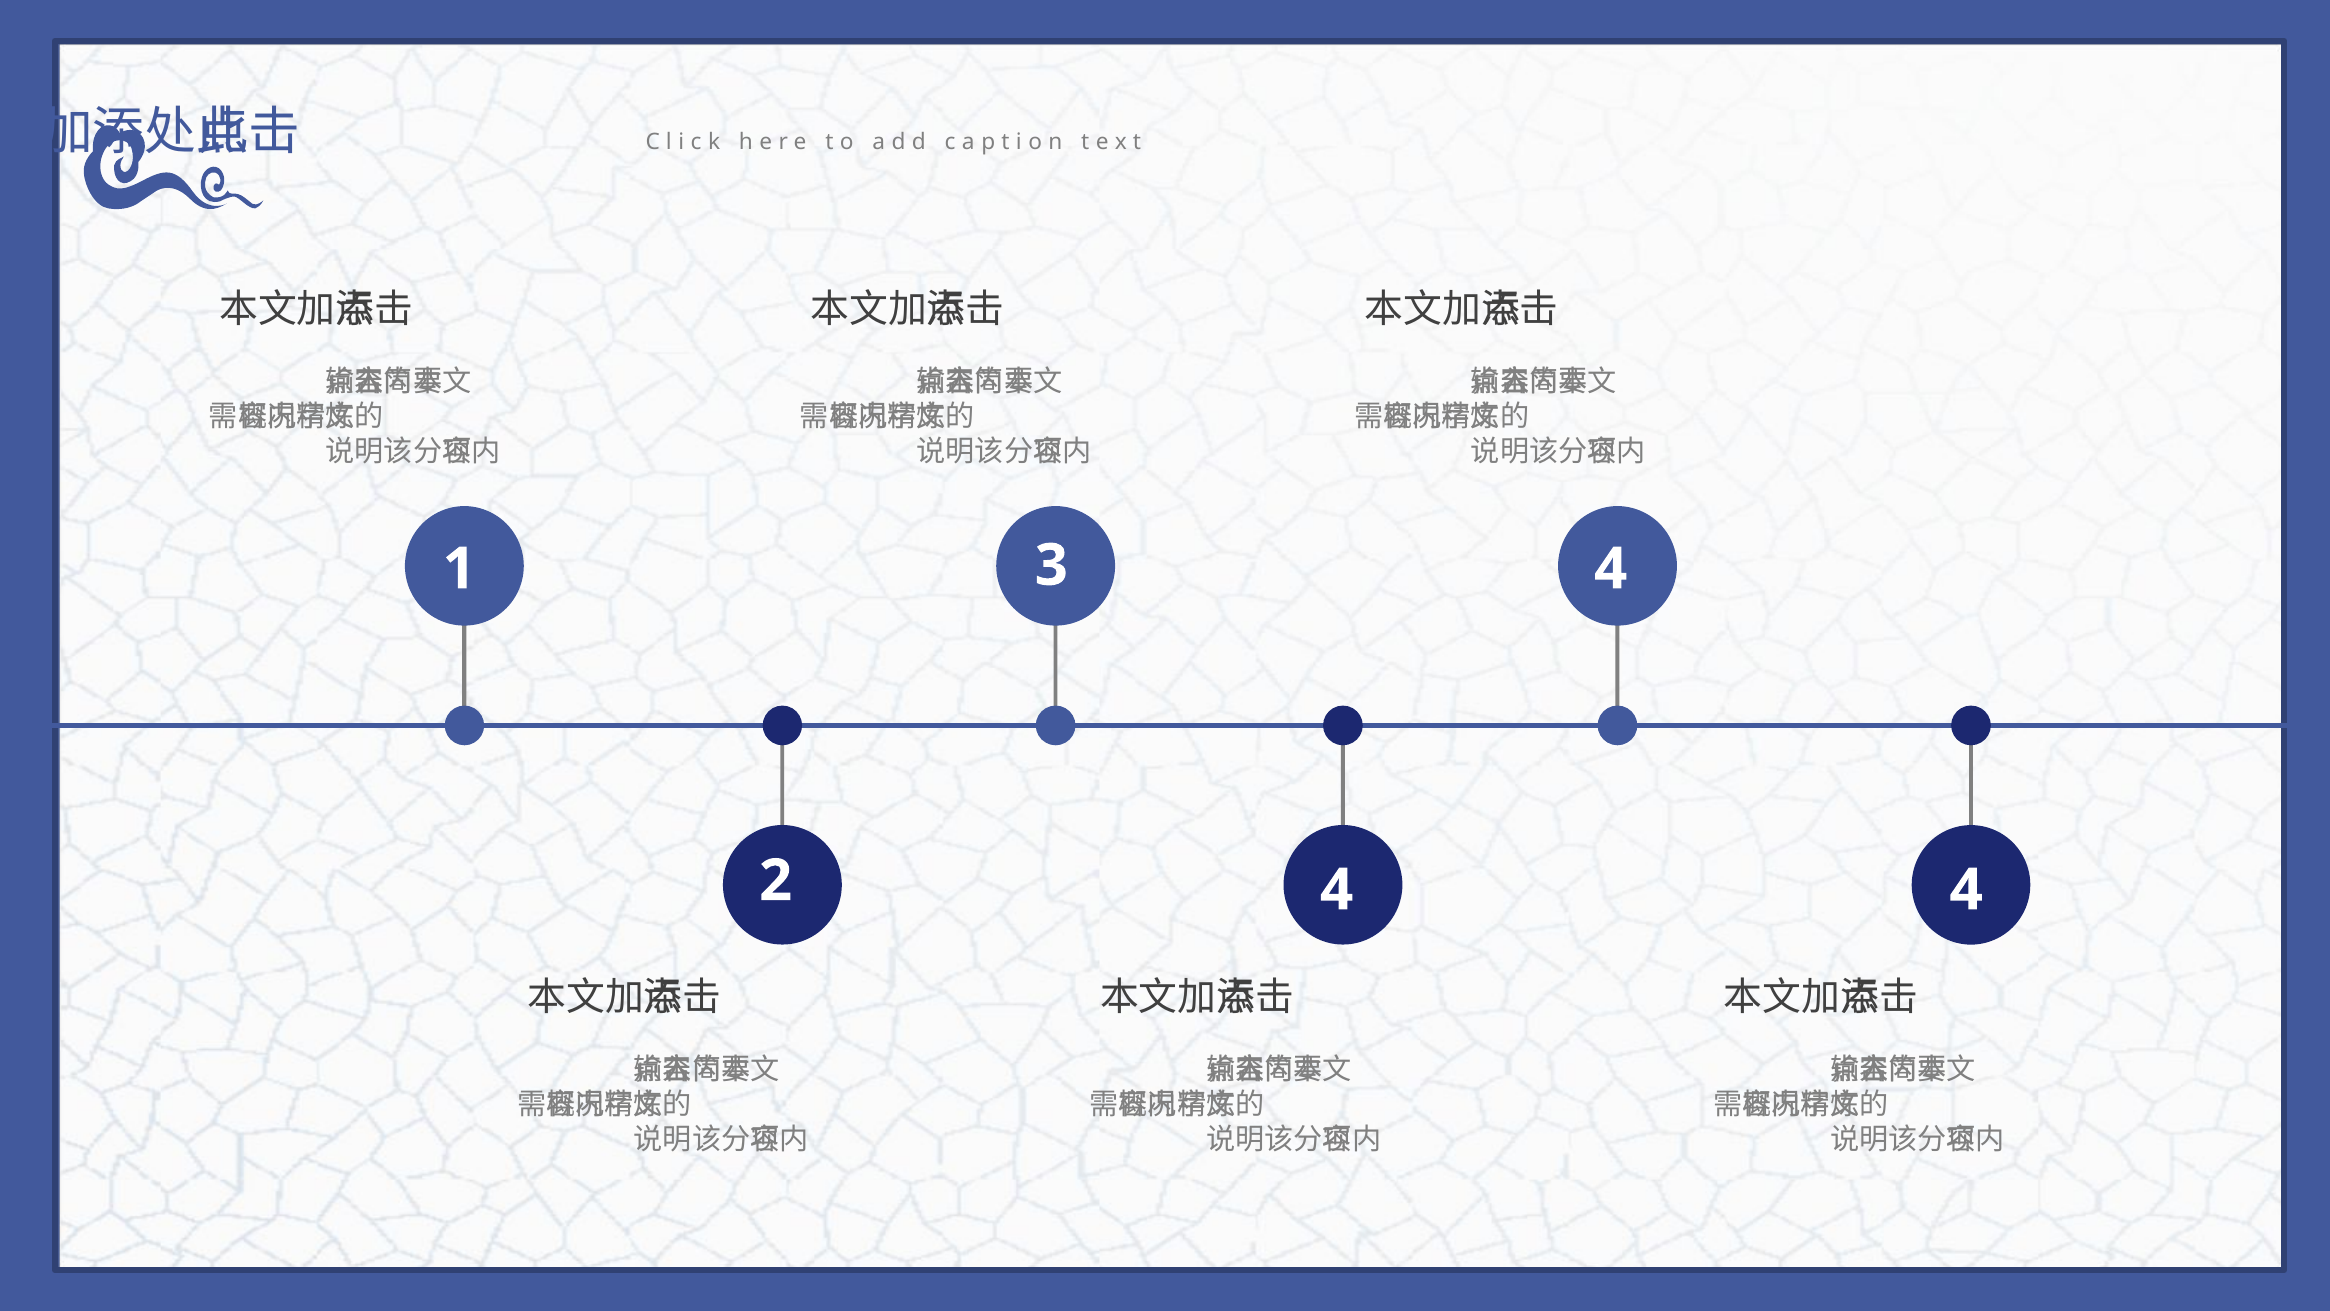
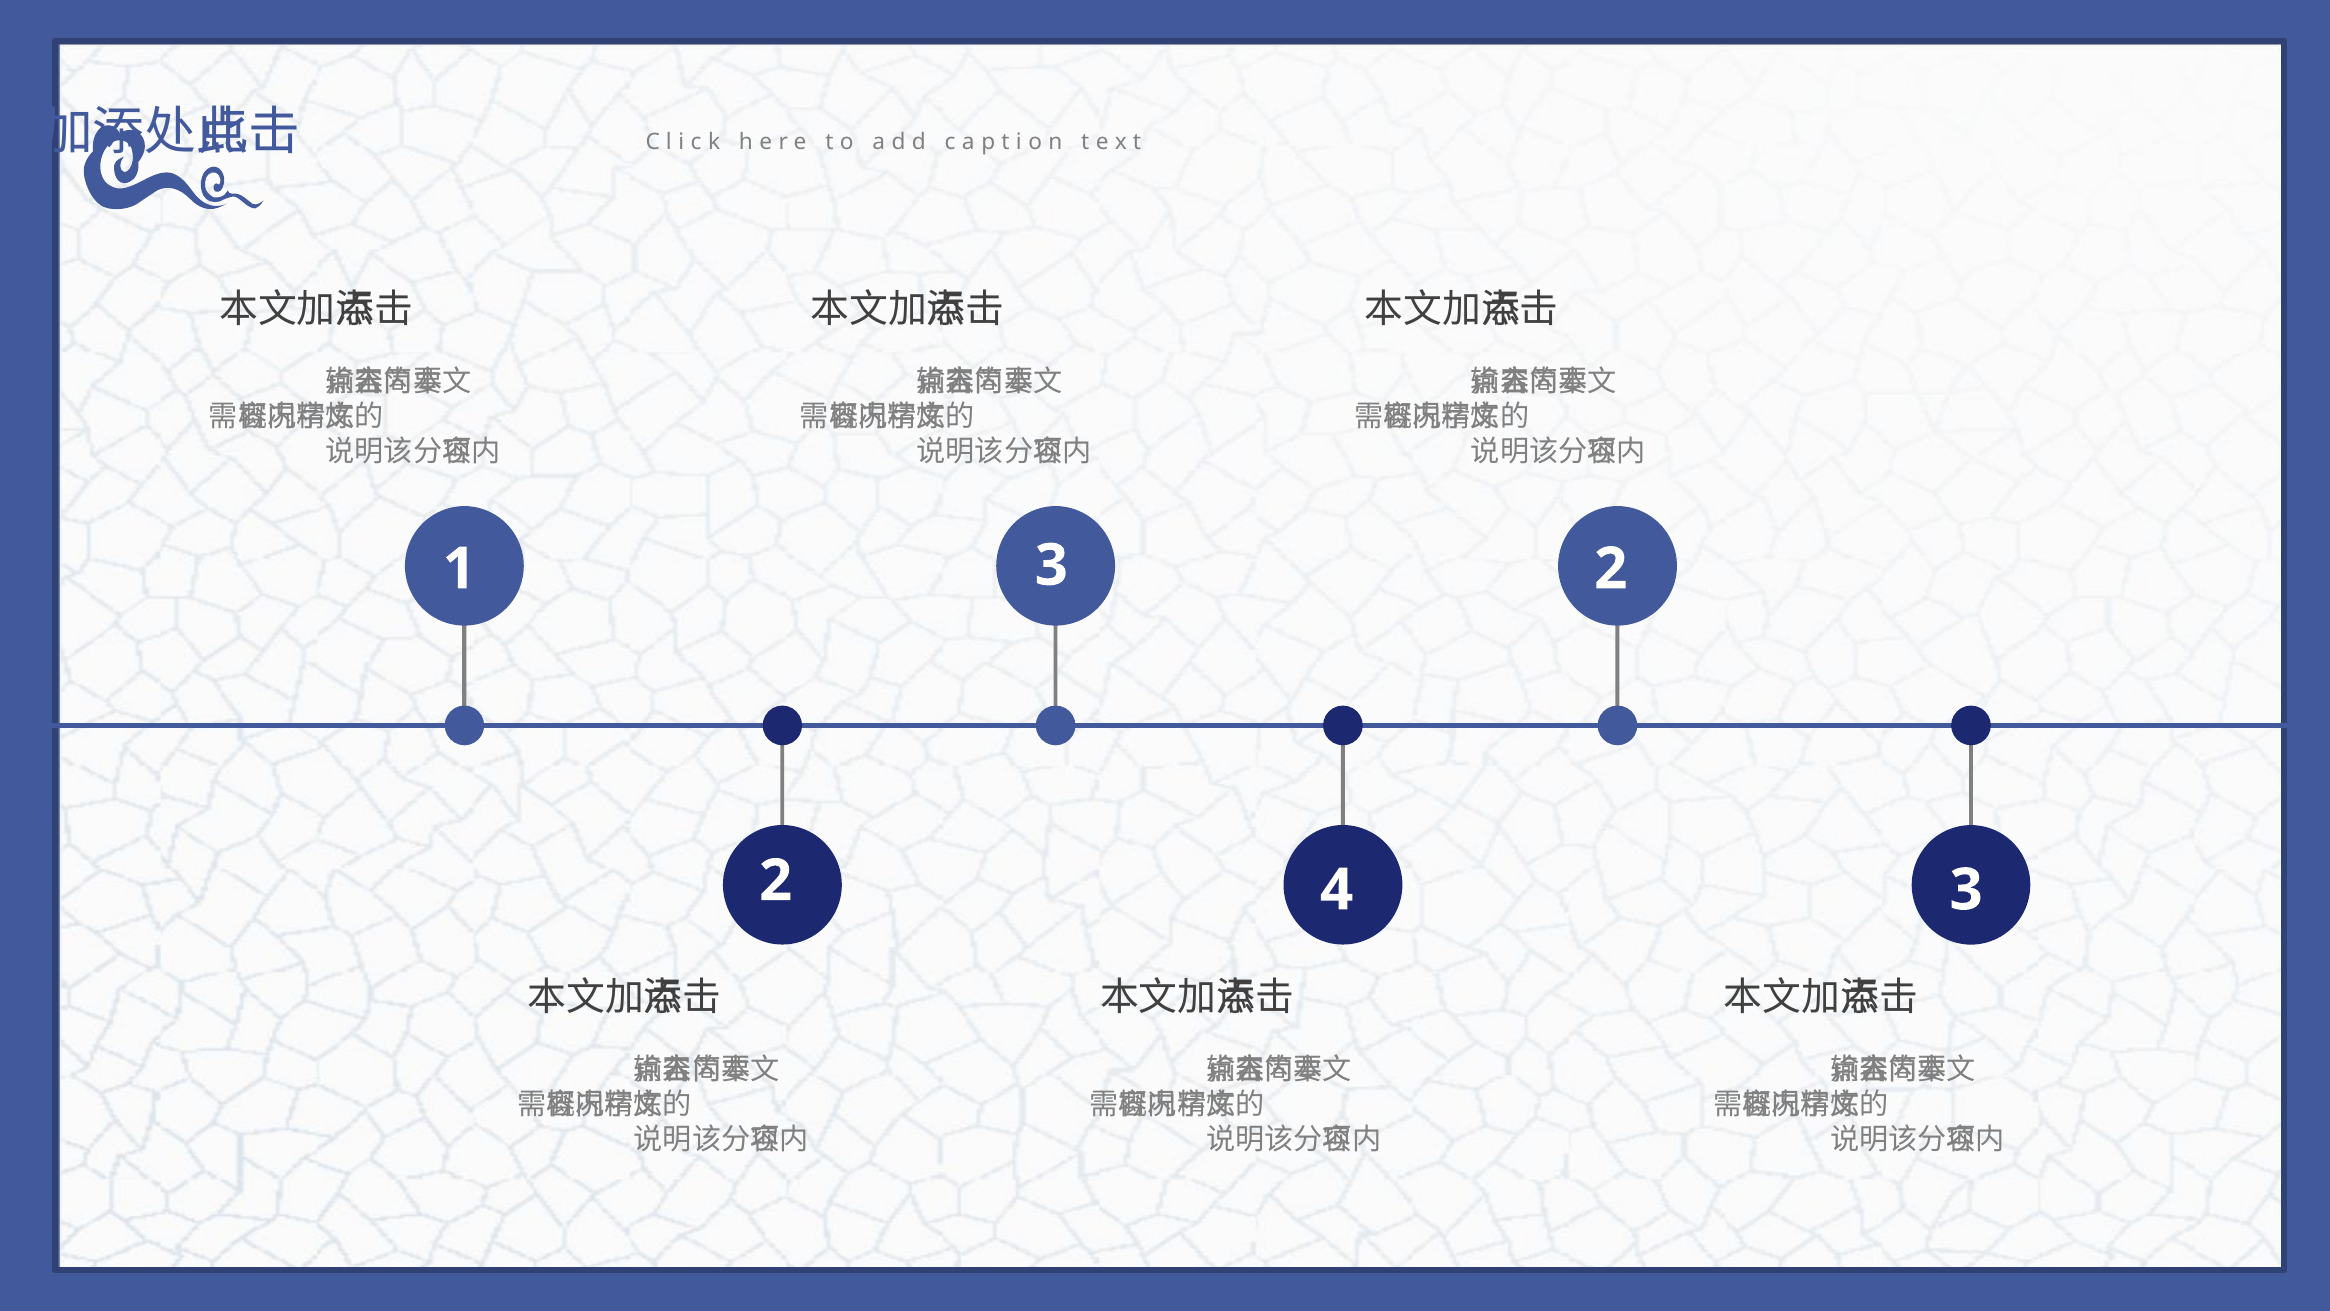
3 4: 4 -> 2
4 4: 4 -> 3
